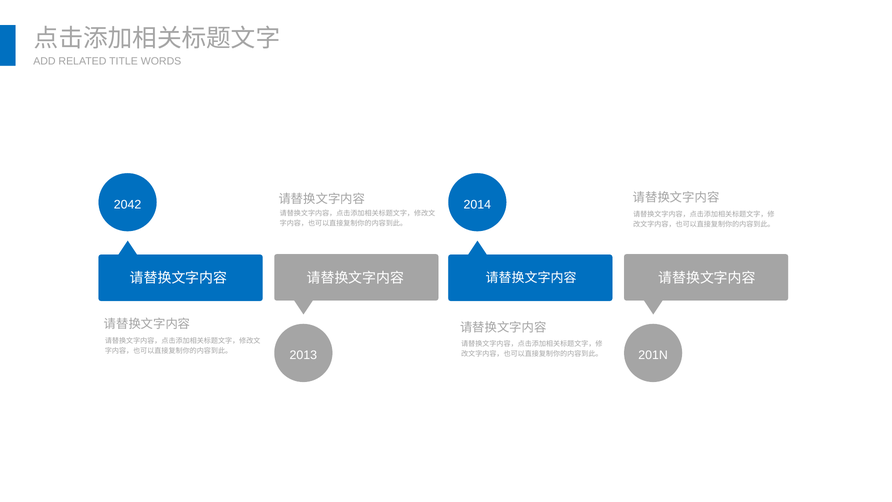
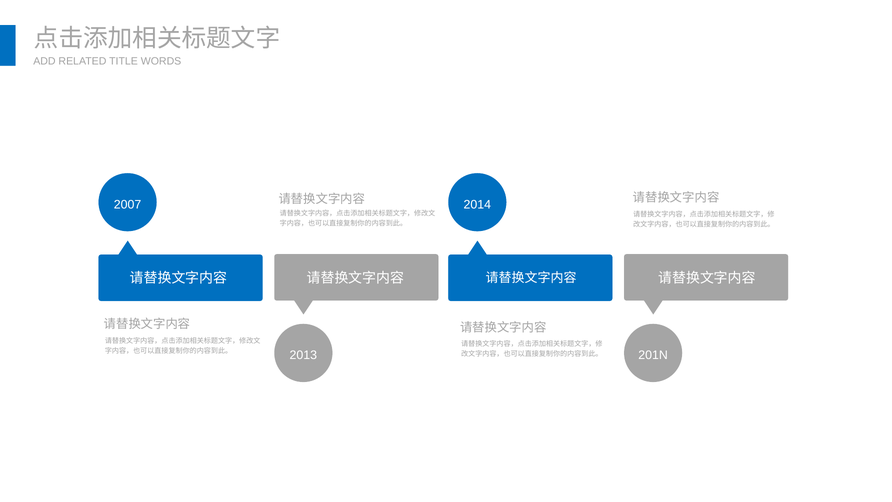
2042: 2042 -> 2007
